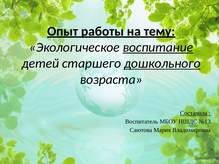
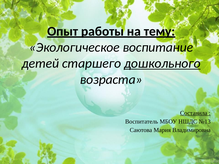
воспитание underline: present -> none
